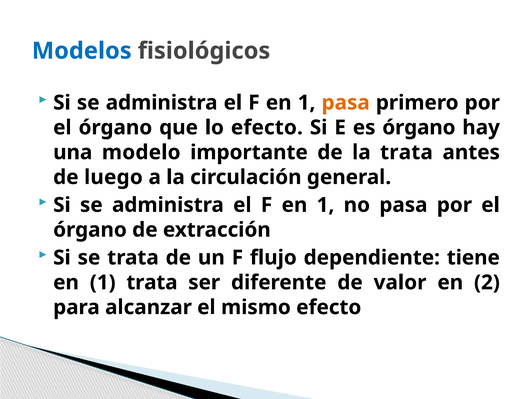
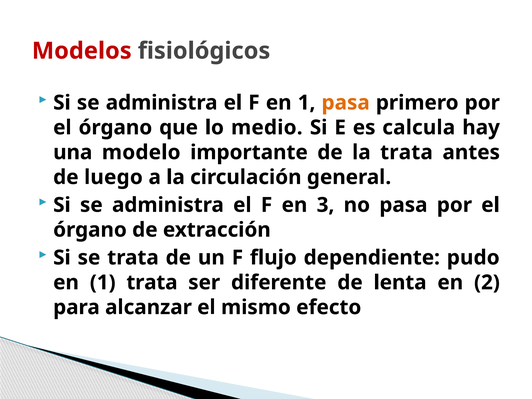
Modelos colour: blue -> red
lo efecto: efecto -> medio
es órgano: órgano -> calcula
1 at (326, 205): 1 -> 3
tiene: tiene -> pudo
valor: valor -> lenta
